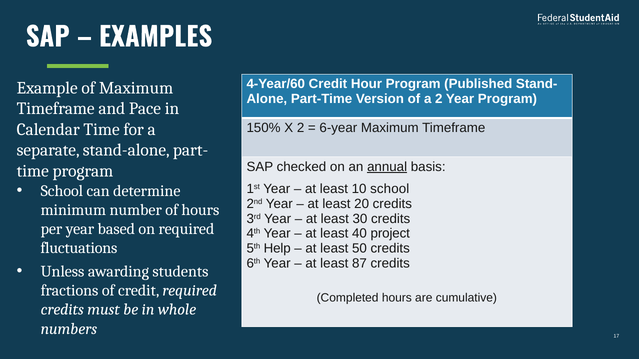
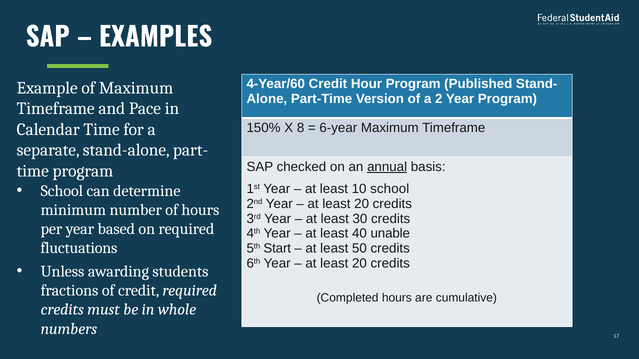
X 2: 2 -> 8
project: project -> unable
Help: Help -> Start
87 at (359, 263): 87 -> 20
